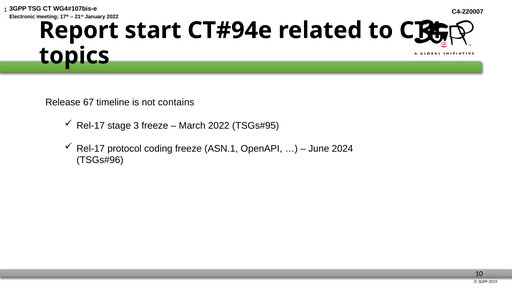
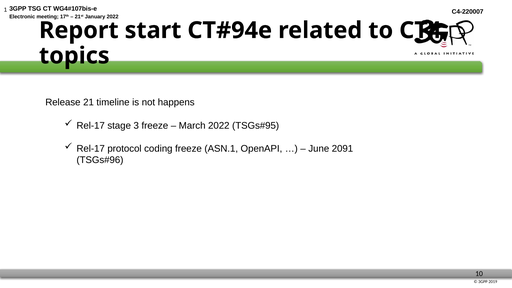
67: 67 -> 21
contains: contains -> happens
2024: 2024 -> 2091
